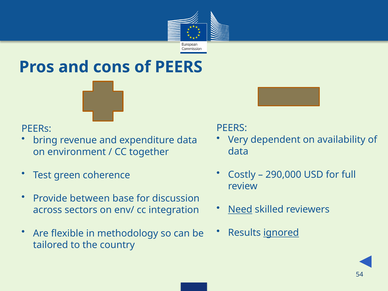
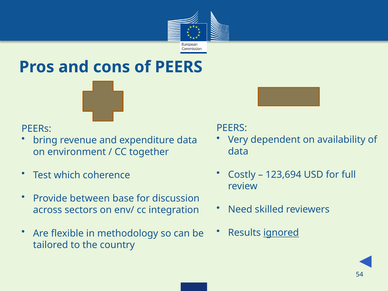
290,000: 290,000 -> 123,694
green: green -> which
Need underline: present -> none
